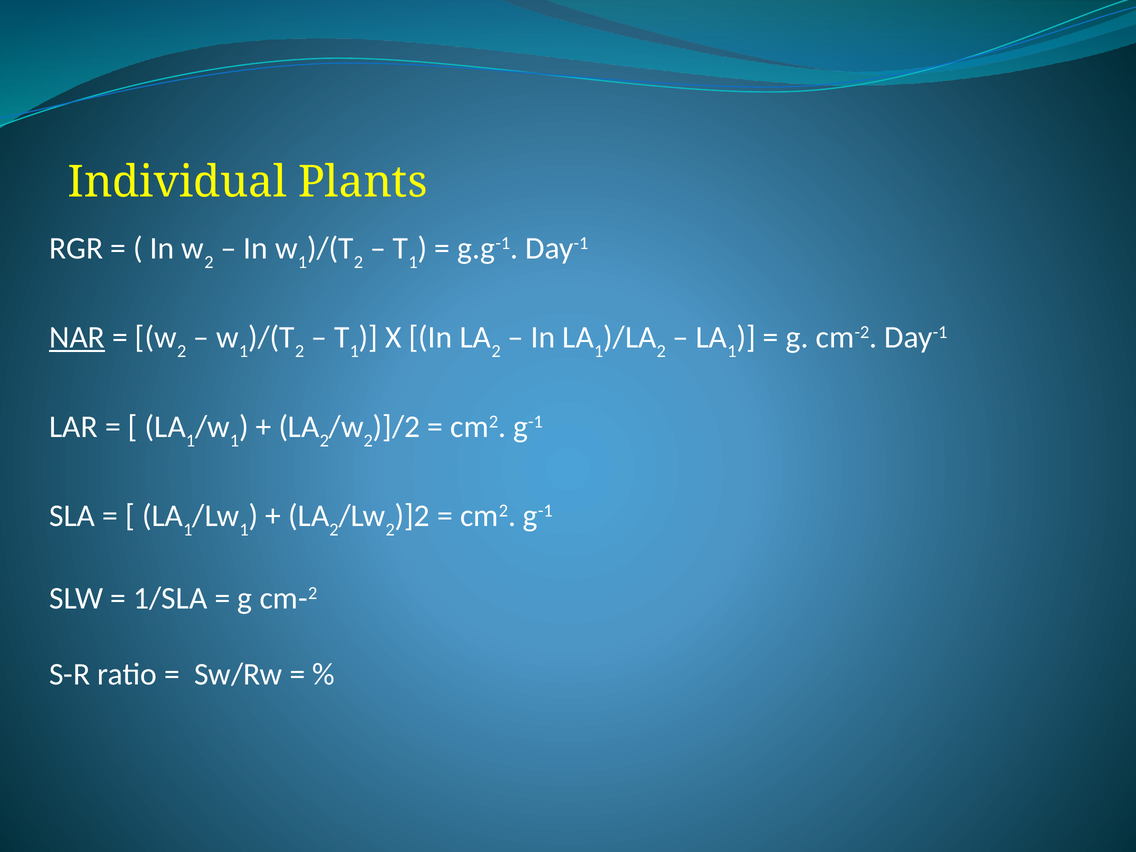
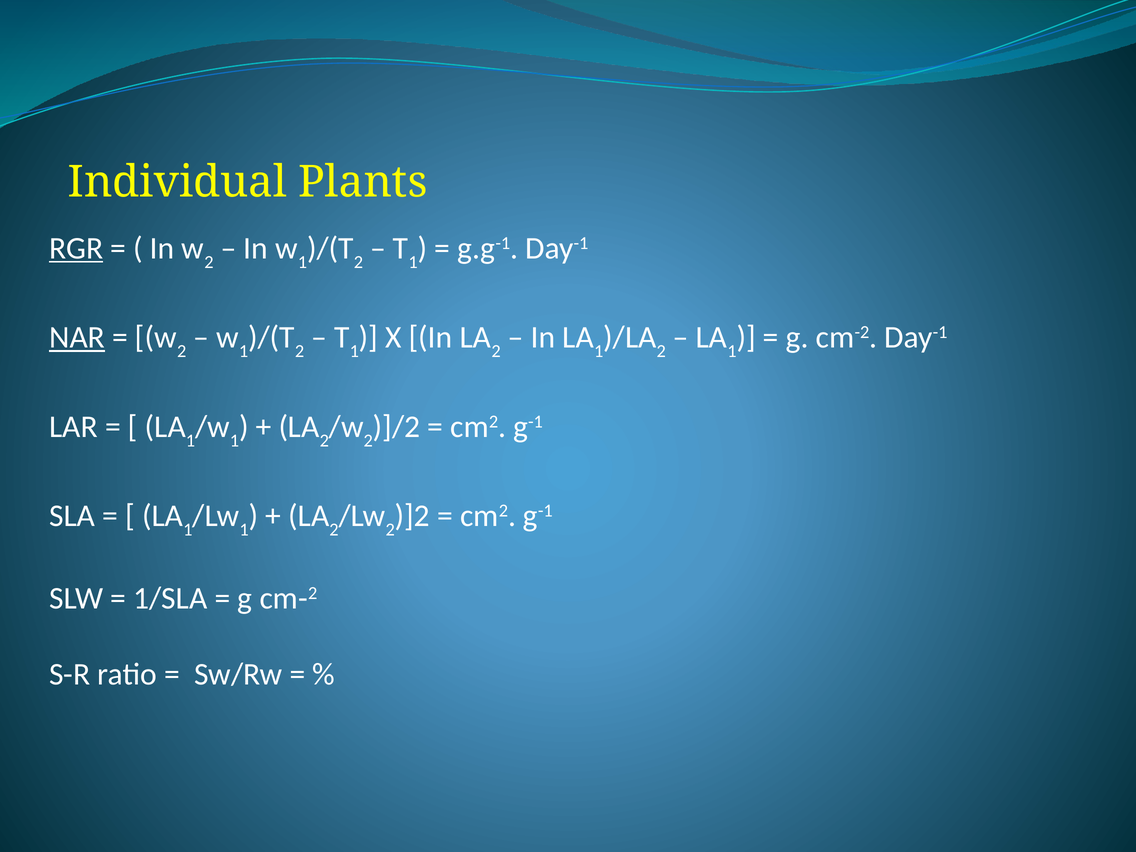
RGR underline: none -> present
